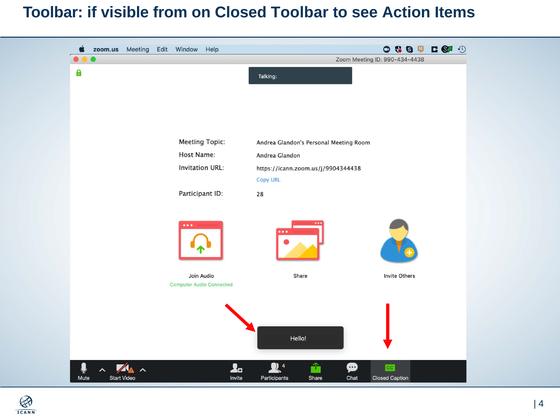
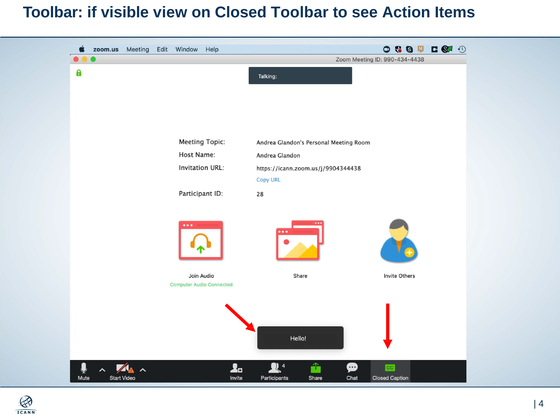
from: from -> view
